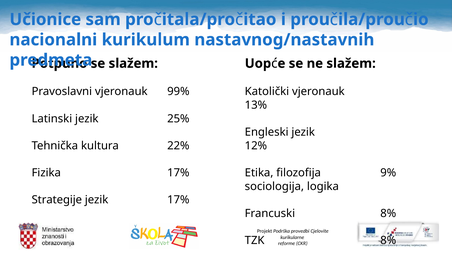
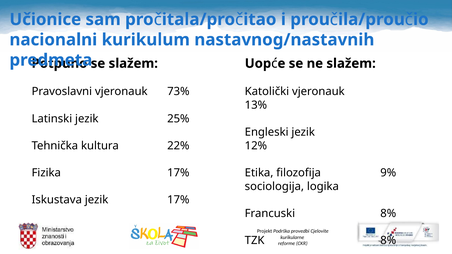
99%: 99% -> 73%
Strategije: Strategije -> Iskustava
